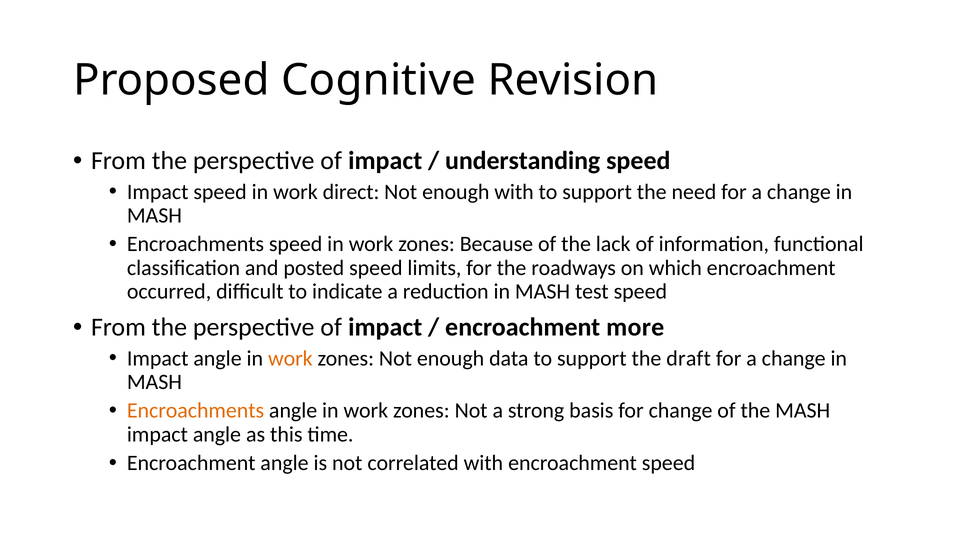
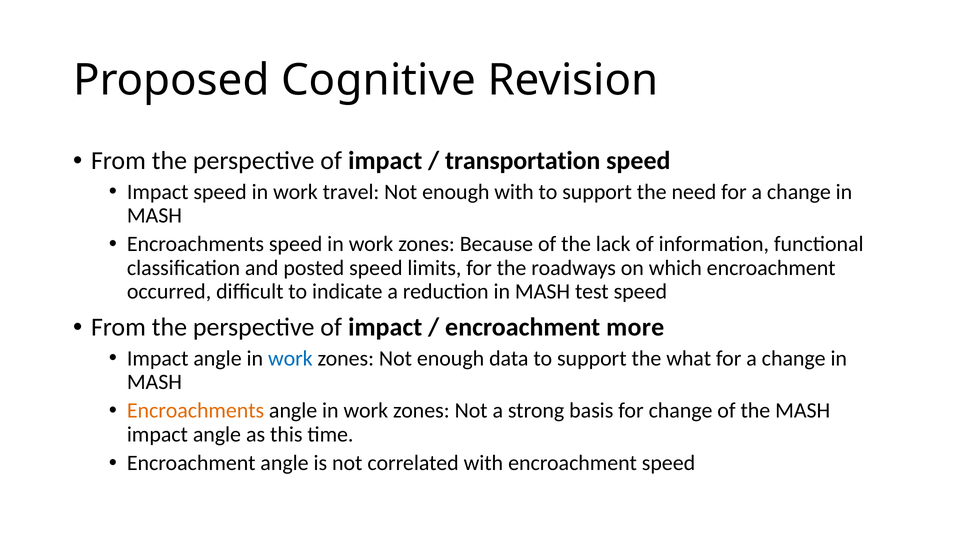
understanding: understanding -> transportation
direct: direct -> travel
work at (290, 358) colour: orange -> blue
draft: draft -> what
